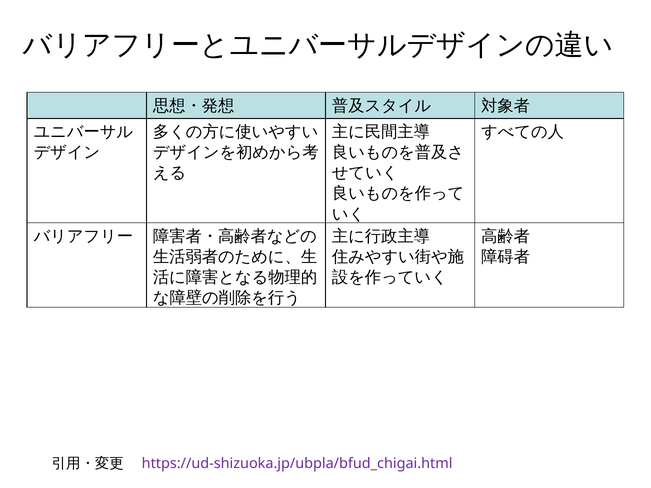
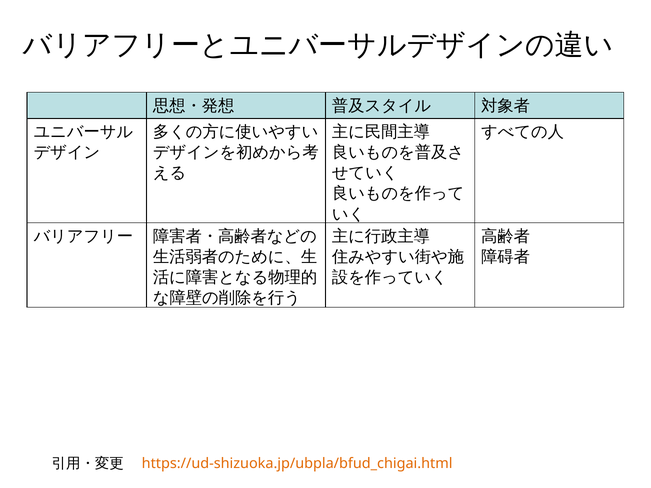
https://ud-shizuoka.jp/ubpla/bfud_chigai.html colour: purple -> orange
